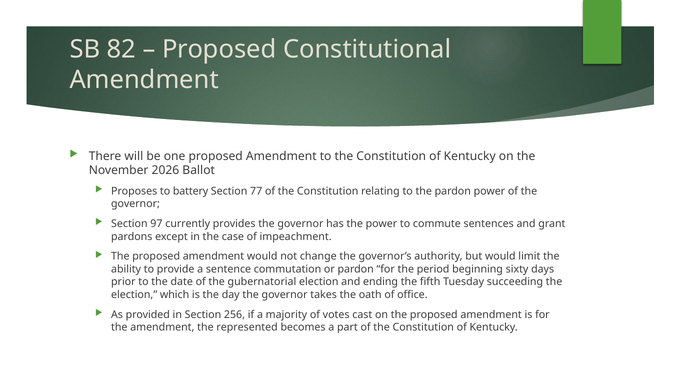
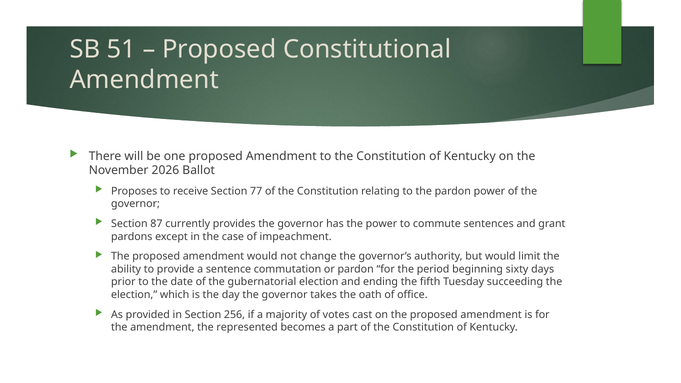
82: 82 -> 51
battery: battery -> receive
97: 97 -> 87
